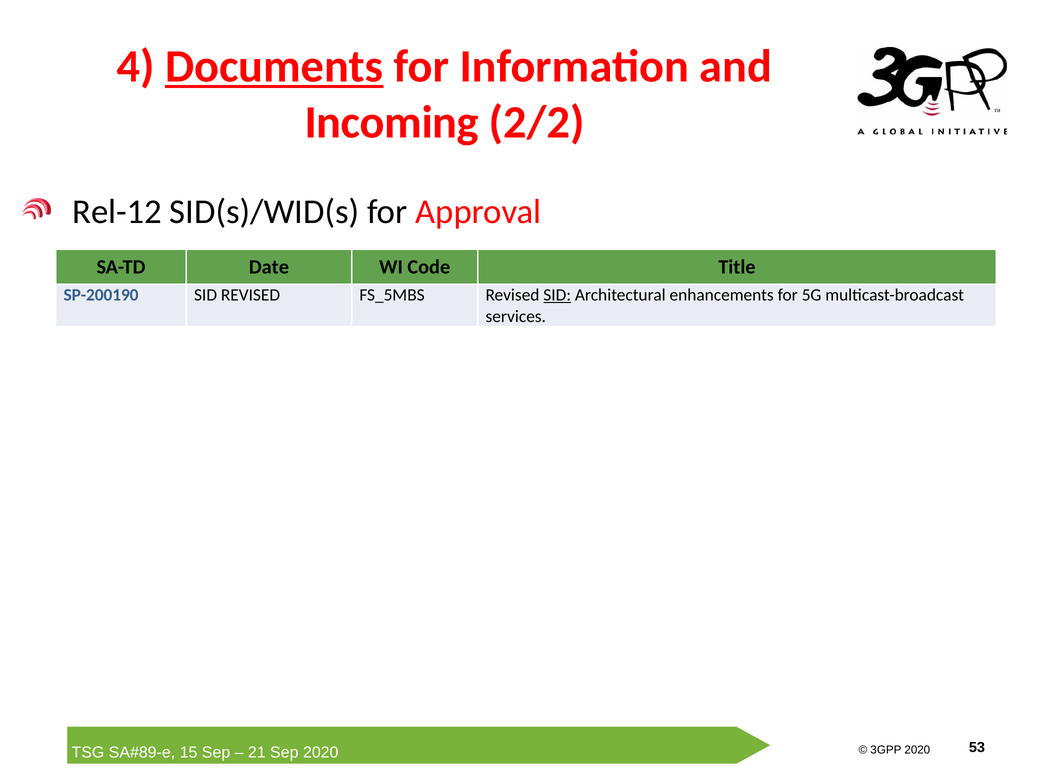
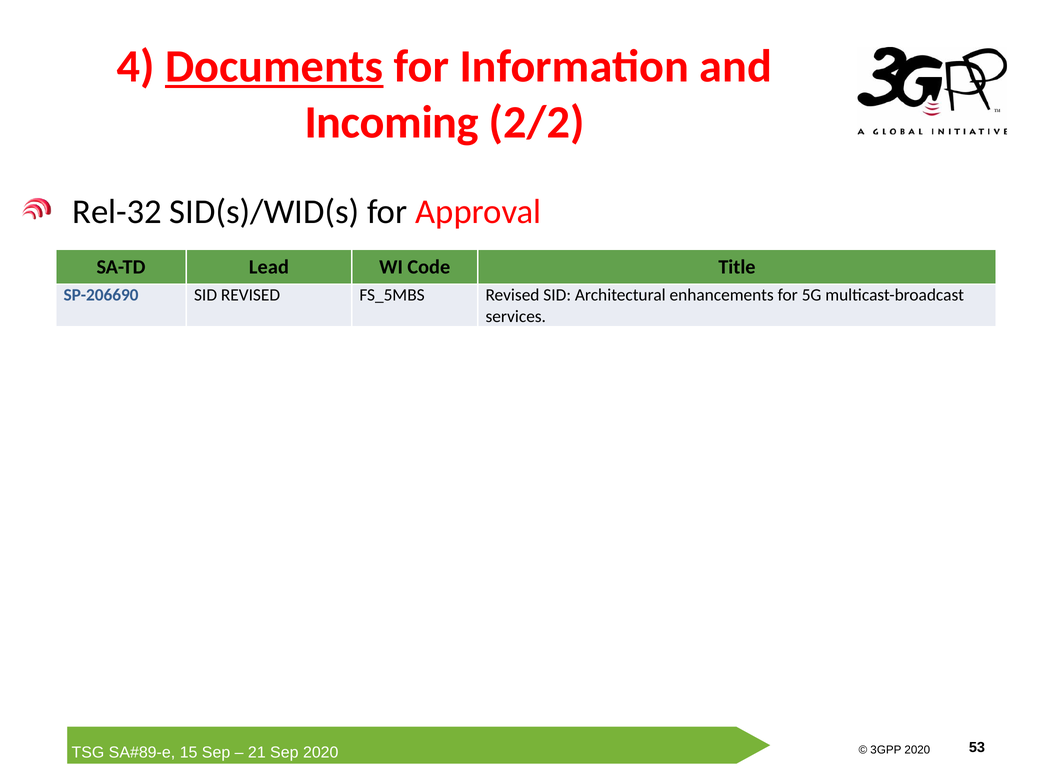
Rel-12: Rel-12 -> Rel-32
Date: Date -> Lead
SP-200190: SP-200190 -> SP-206690
SID at (557, 295) underline: present -> none
